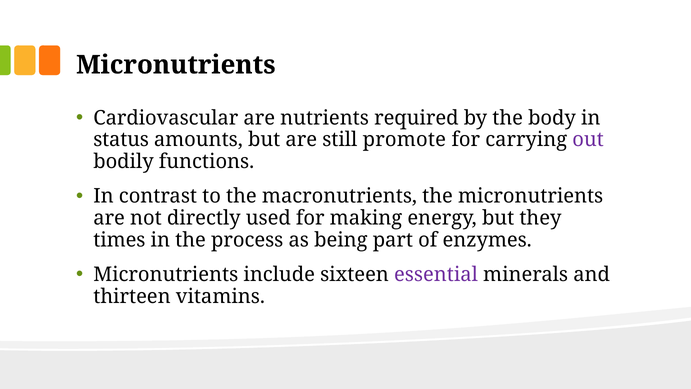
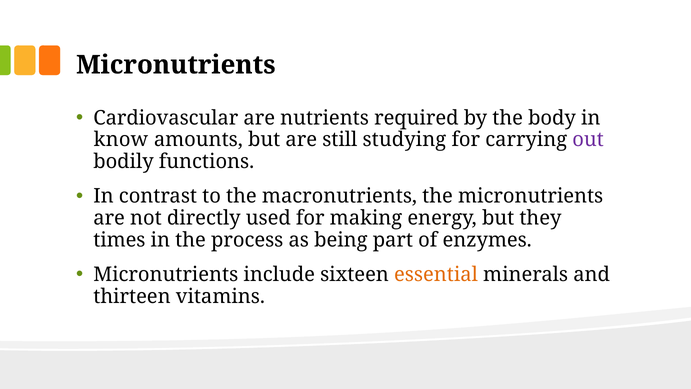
status: status -> know
promote: promote -> studying
essential colour: purple -> orange
